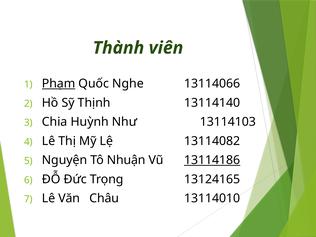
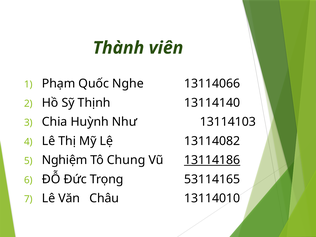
Phạm underline: present -> none
Nguyện: Nguyện -> Nghiệm
Nhuận: Nhuận -> Chung
13124165: 13124165 -> 53114165
